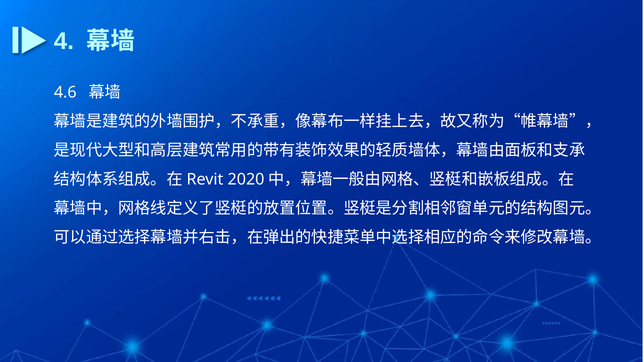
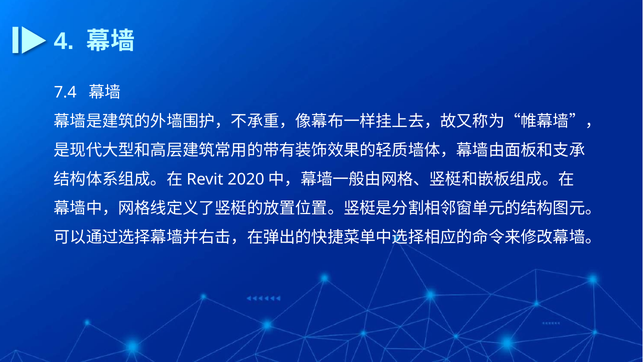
4.6: 4.6 -> 7.4
